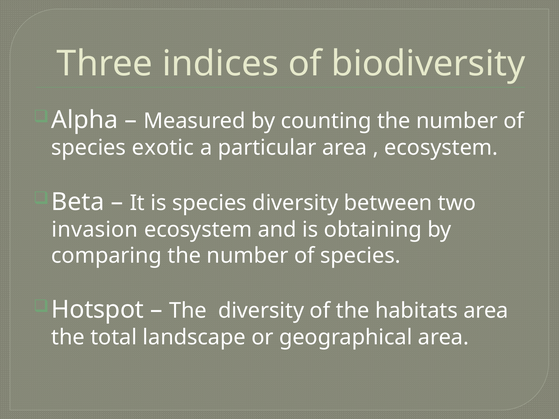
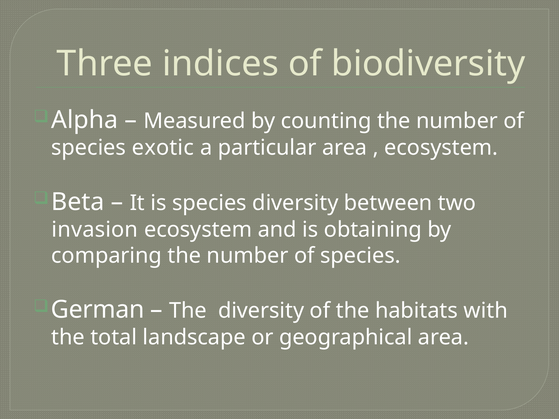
Hotspot: Hotspot -> German
habitats area: area -> with
